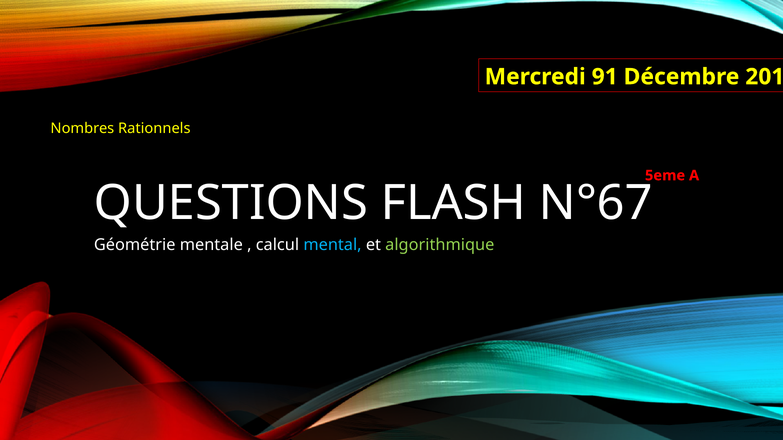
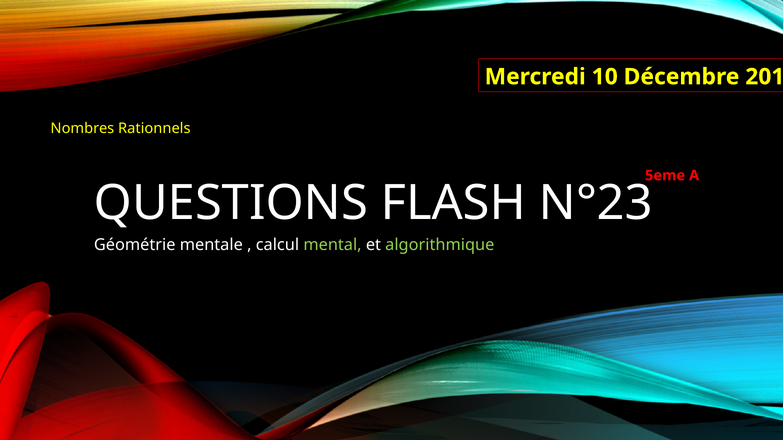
91: 91 -> 10
N°67: N°67 -> N°23
mental colour: light blue -> light green
